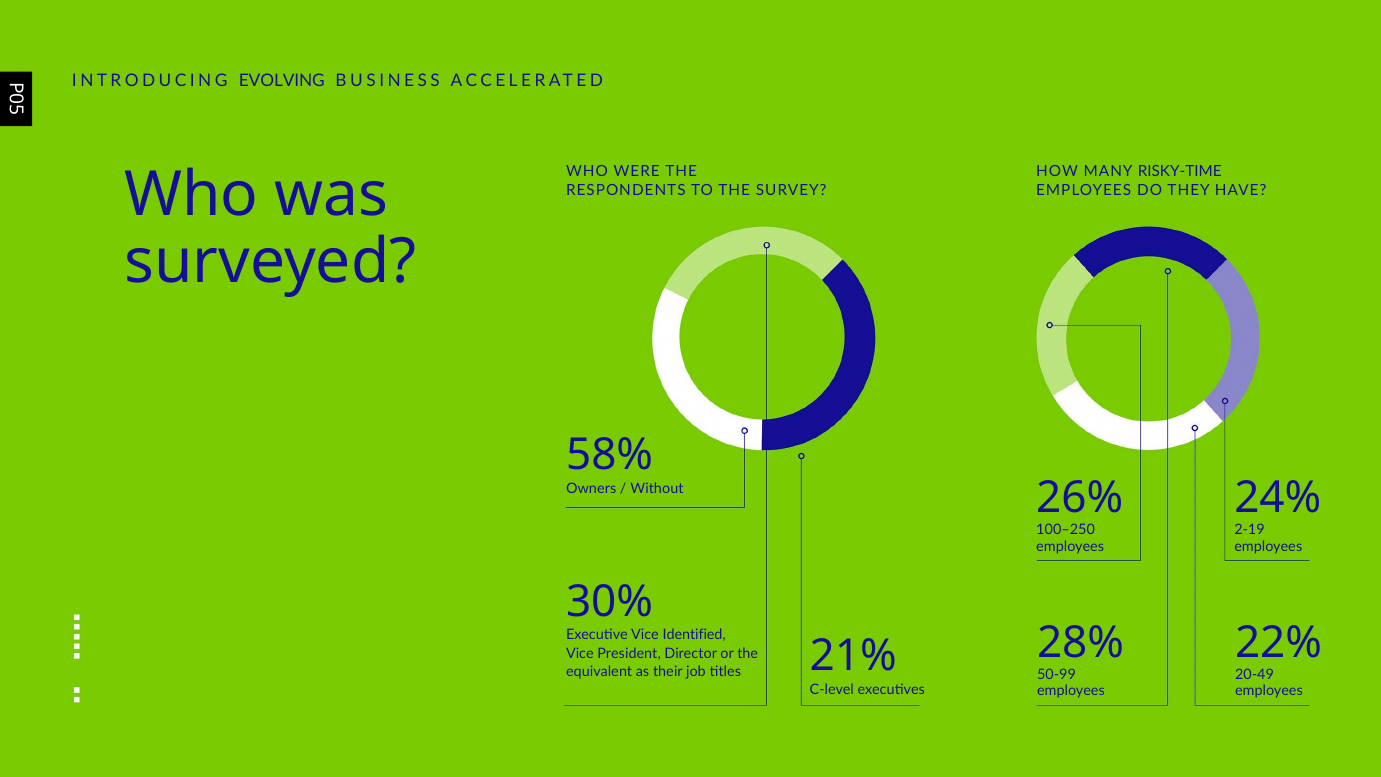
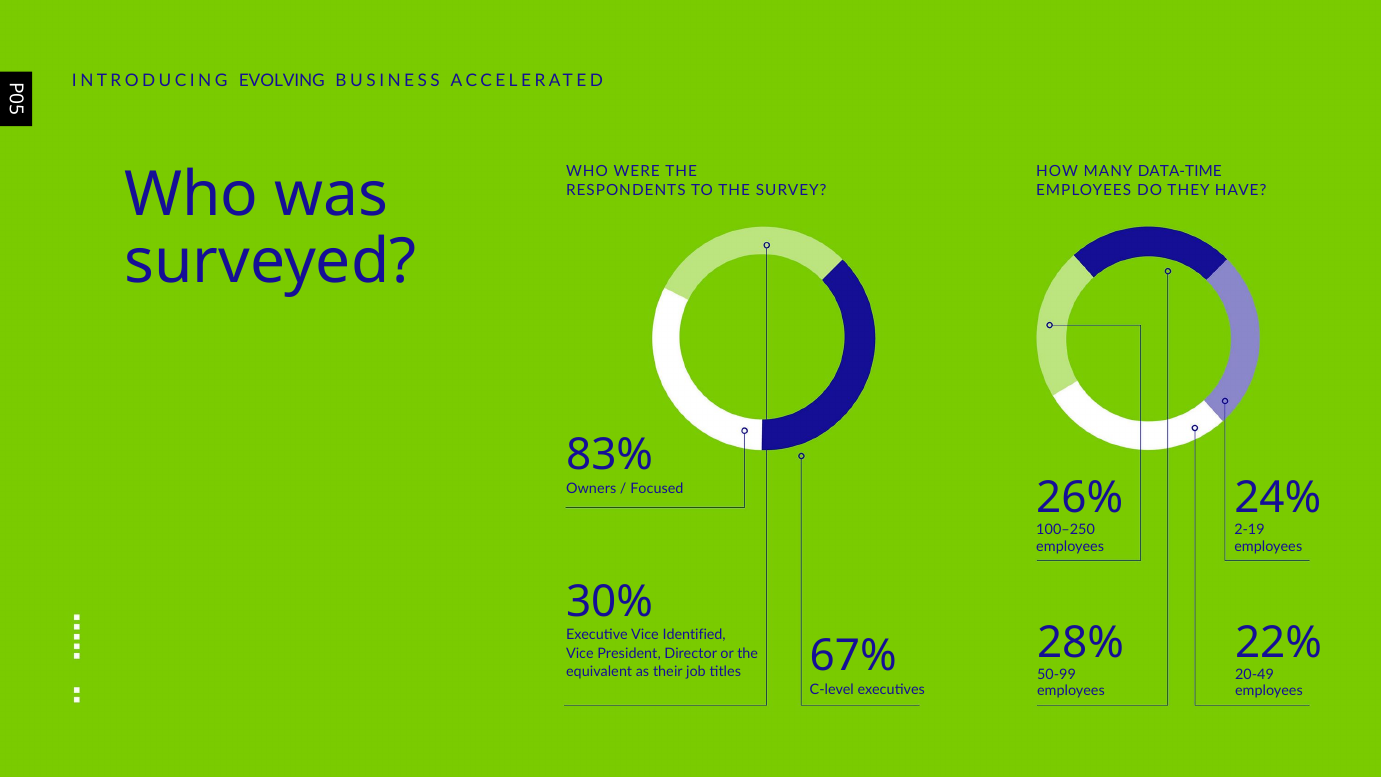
RISKY-TIME: RISKY-TIME -> DATA-TIME
58%: 58% -> 83%
Without: Without -> Focused
21%: 21% -> 67%
